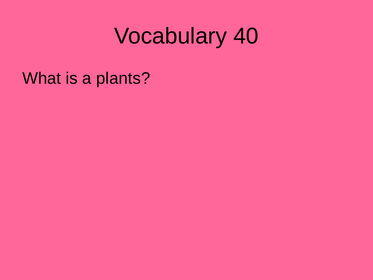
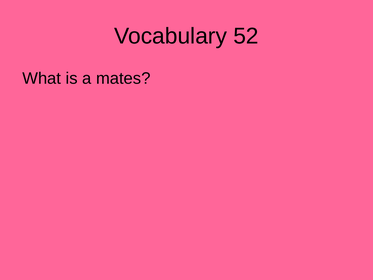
40: 40 -> 52
plants: plants -> mates
